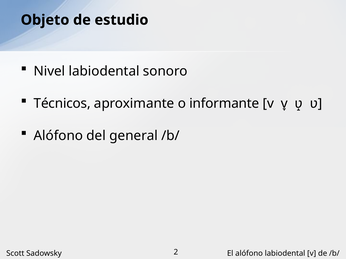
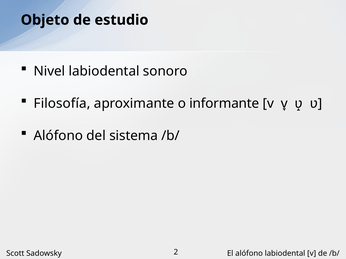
Técnicos: Técnicos -> Filosofía
general: general -> sistema
